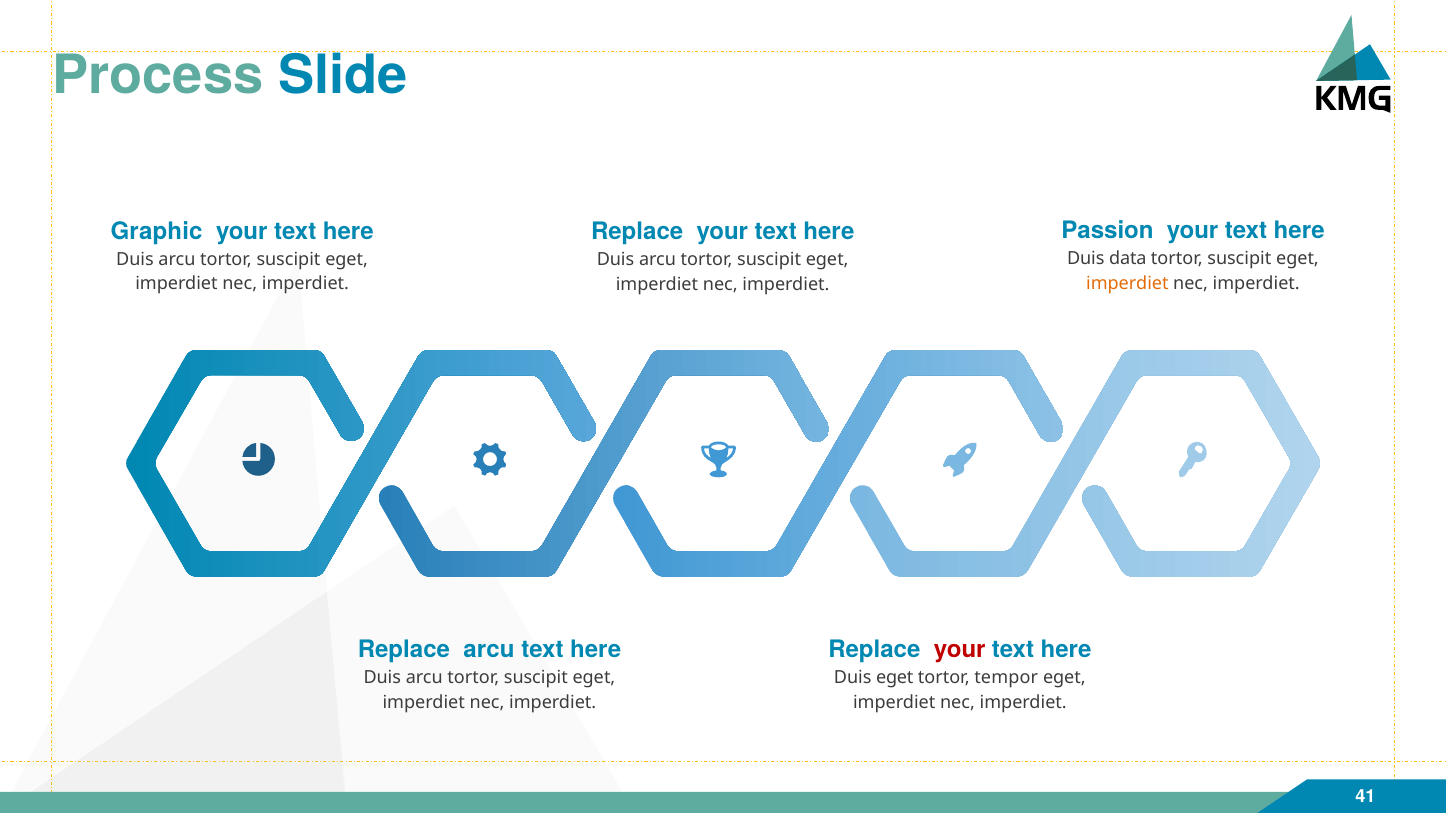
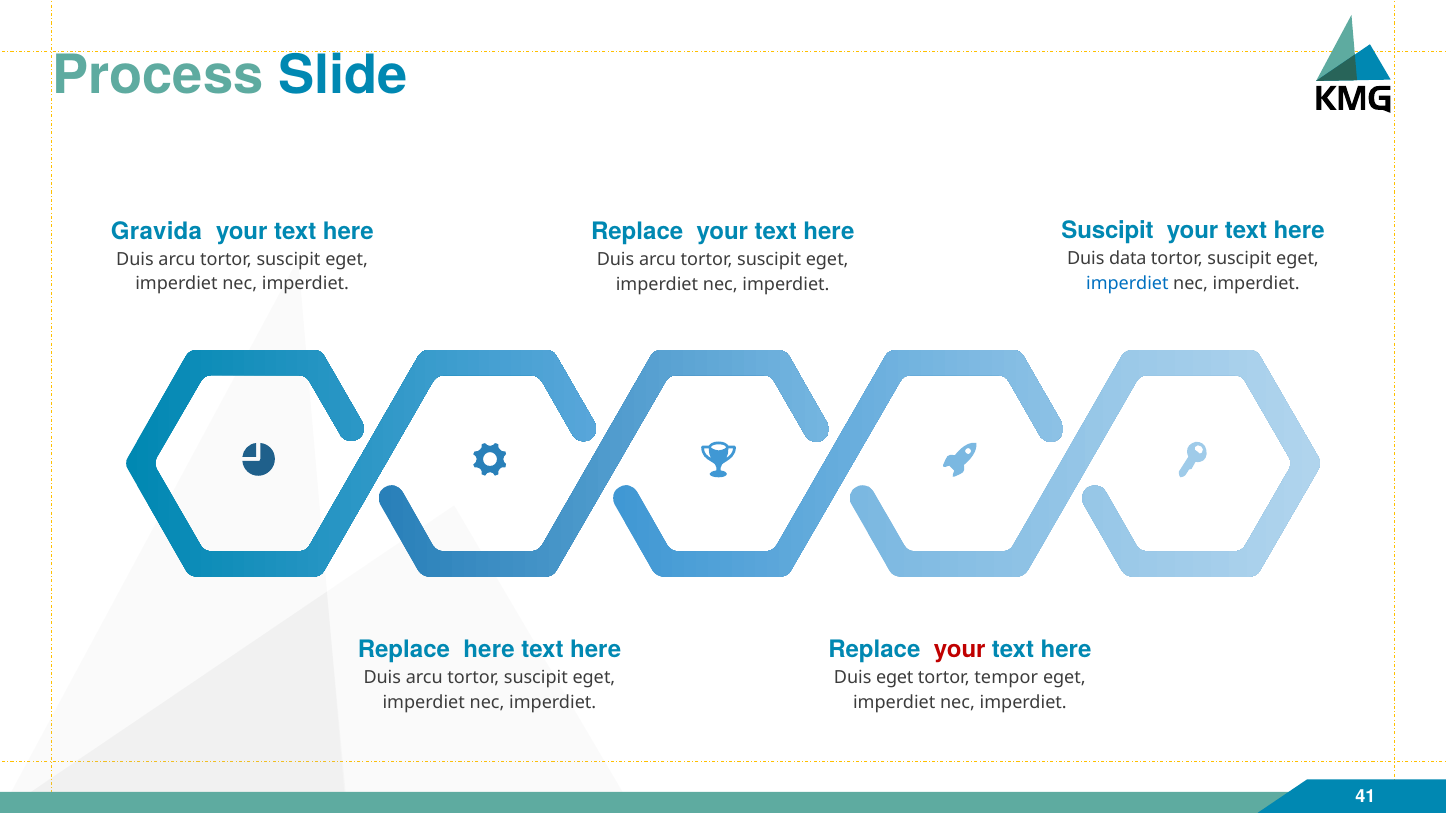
Passion at (1108, 231): Passion -> Suscipit
Graphic: Graphic -> Gravida
imperdiet at (1127, 283) colour: orange -> blue
Replace arcu: arcu -> here
